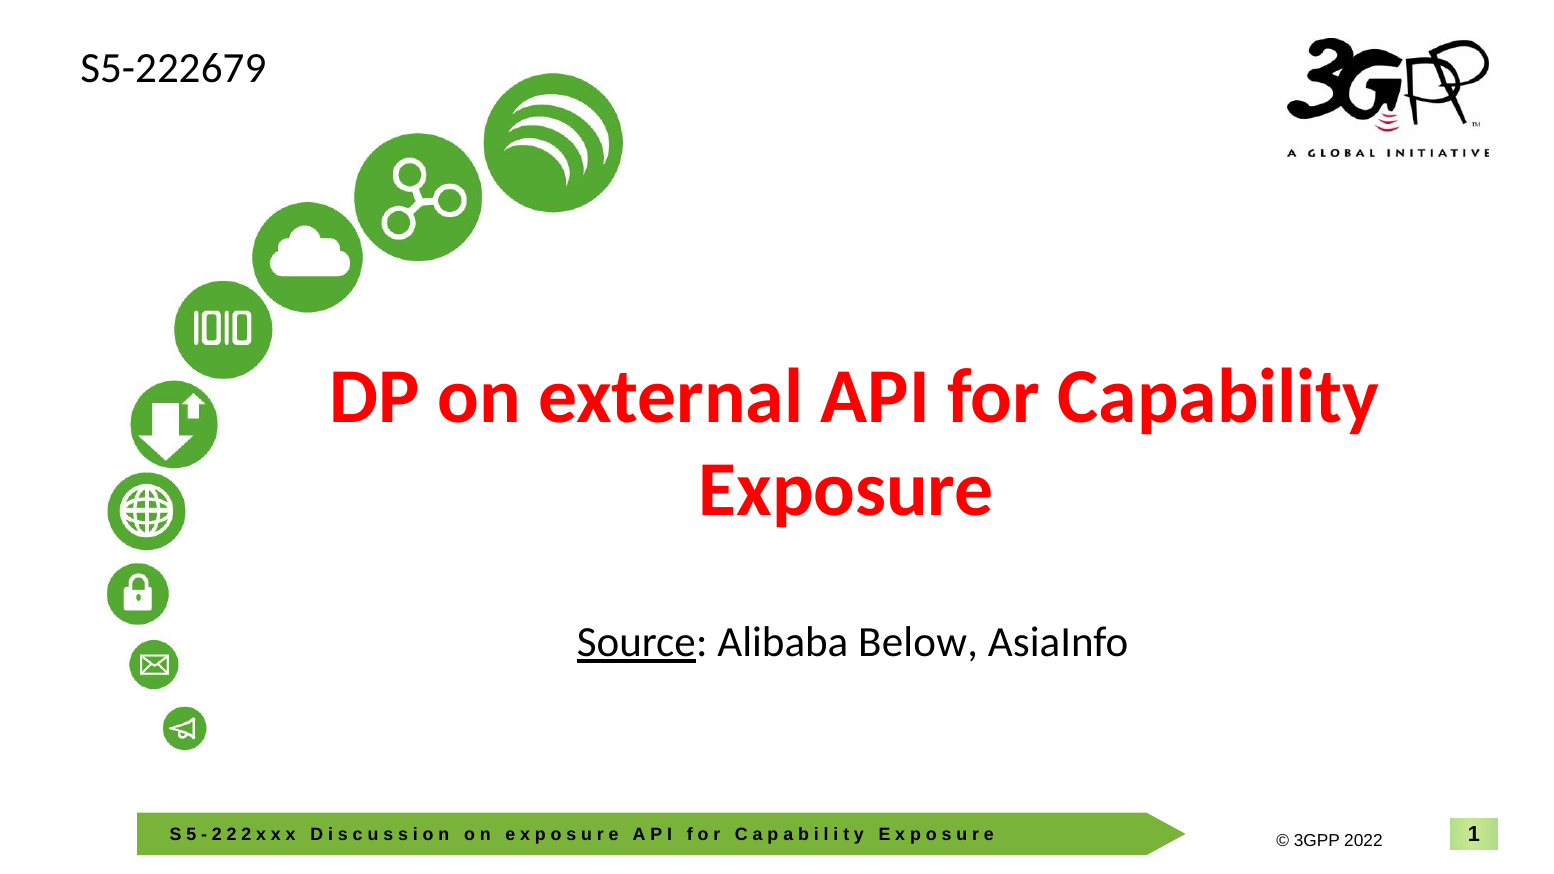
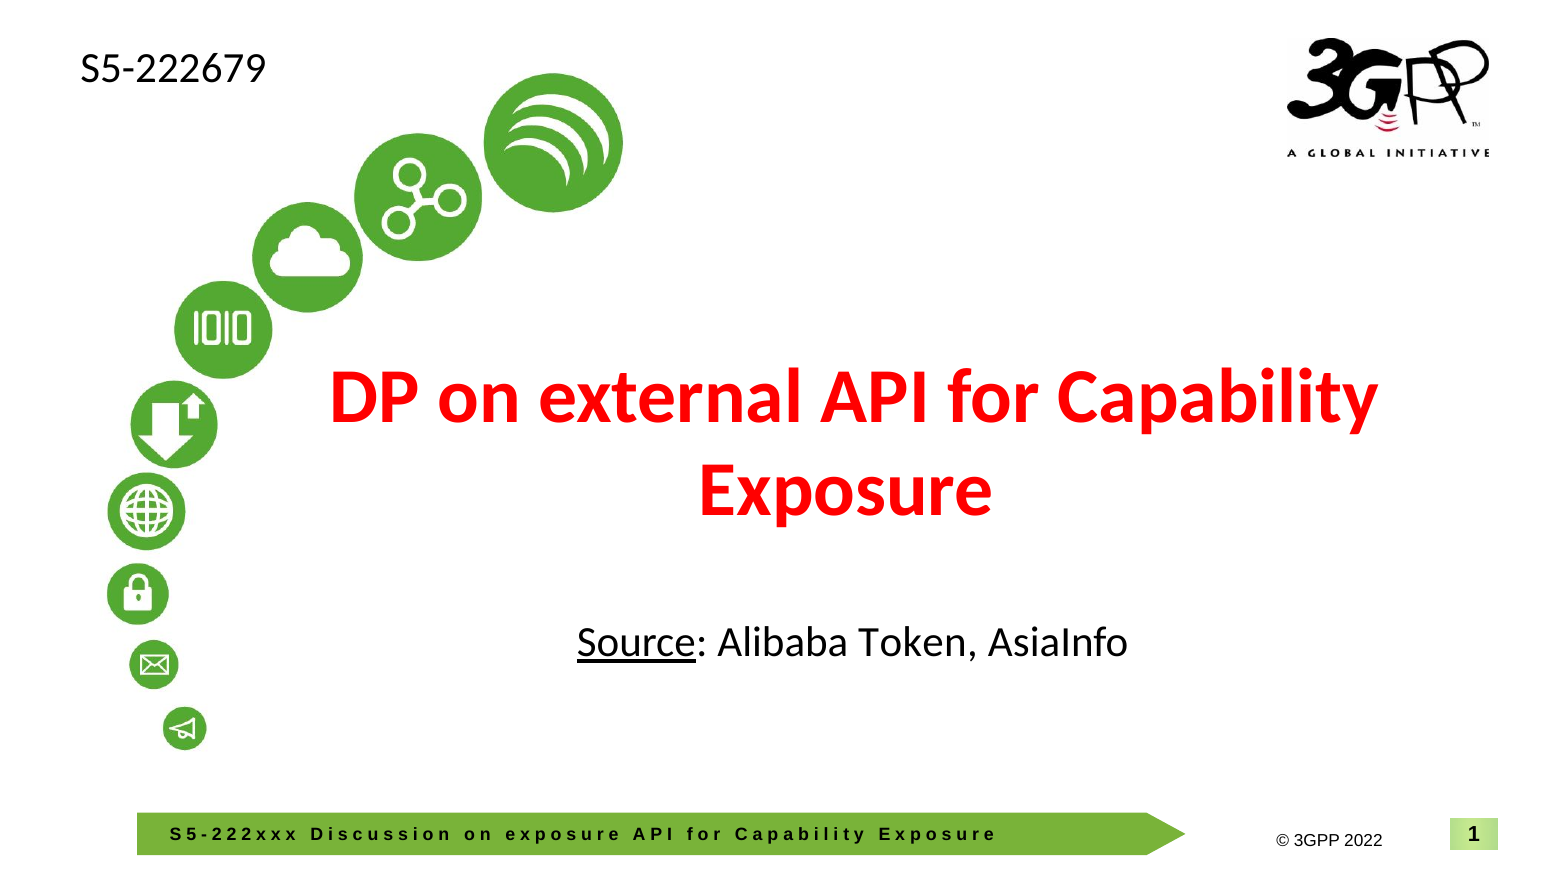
Below: Below -> Token
